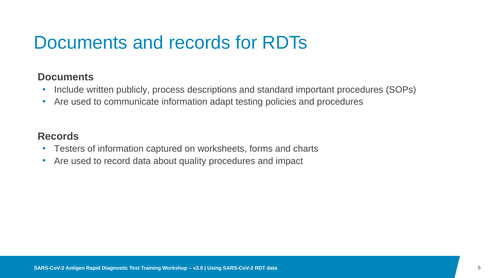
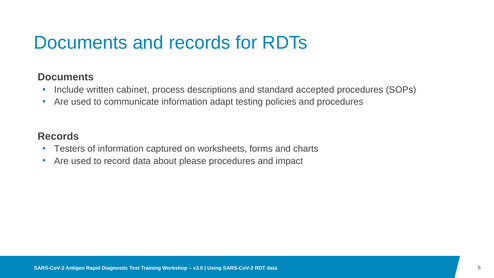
publicly: publicly -> cabinet
important: important -> accepted
quality: quality -> please
